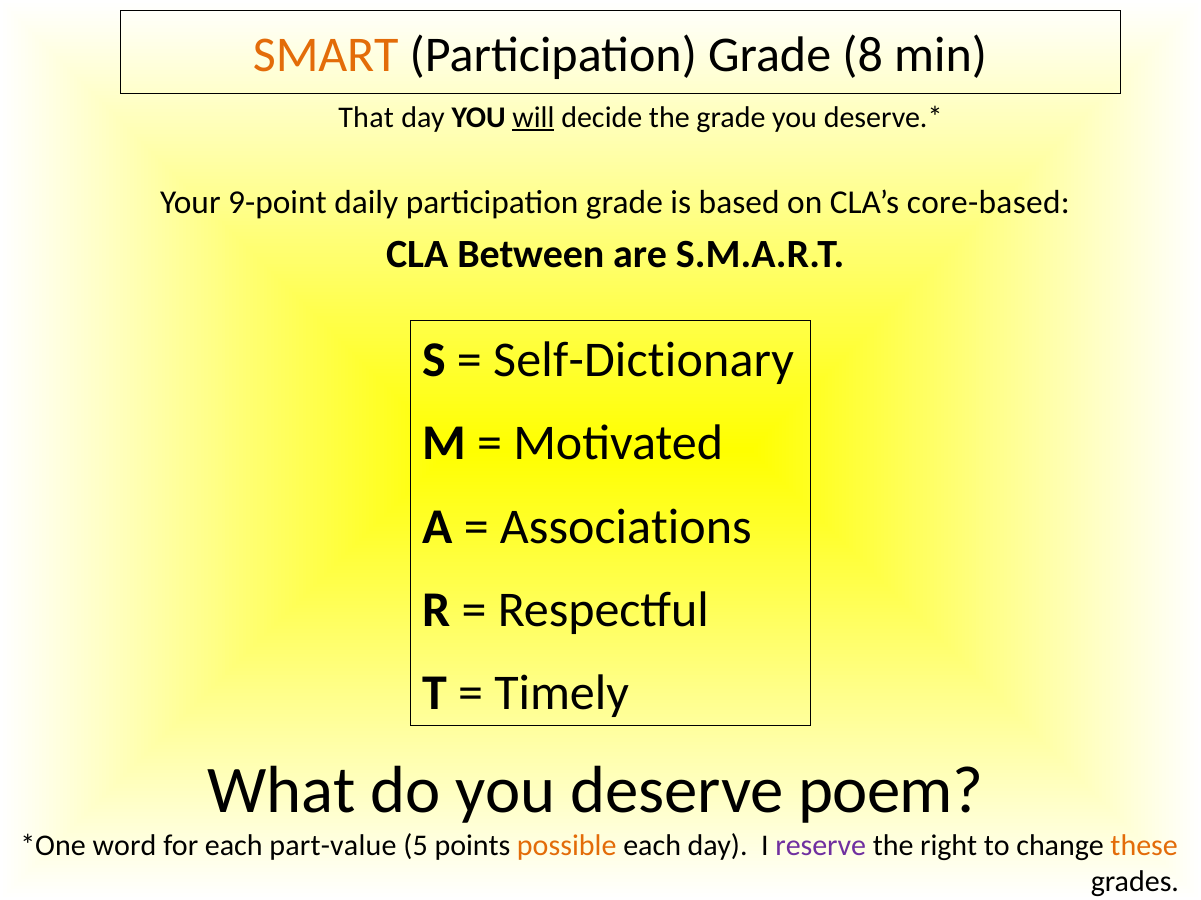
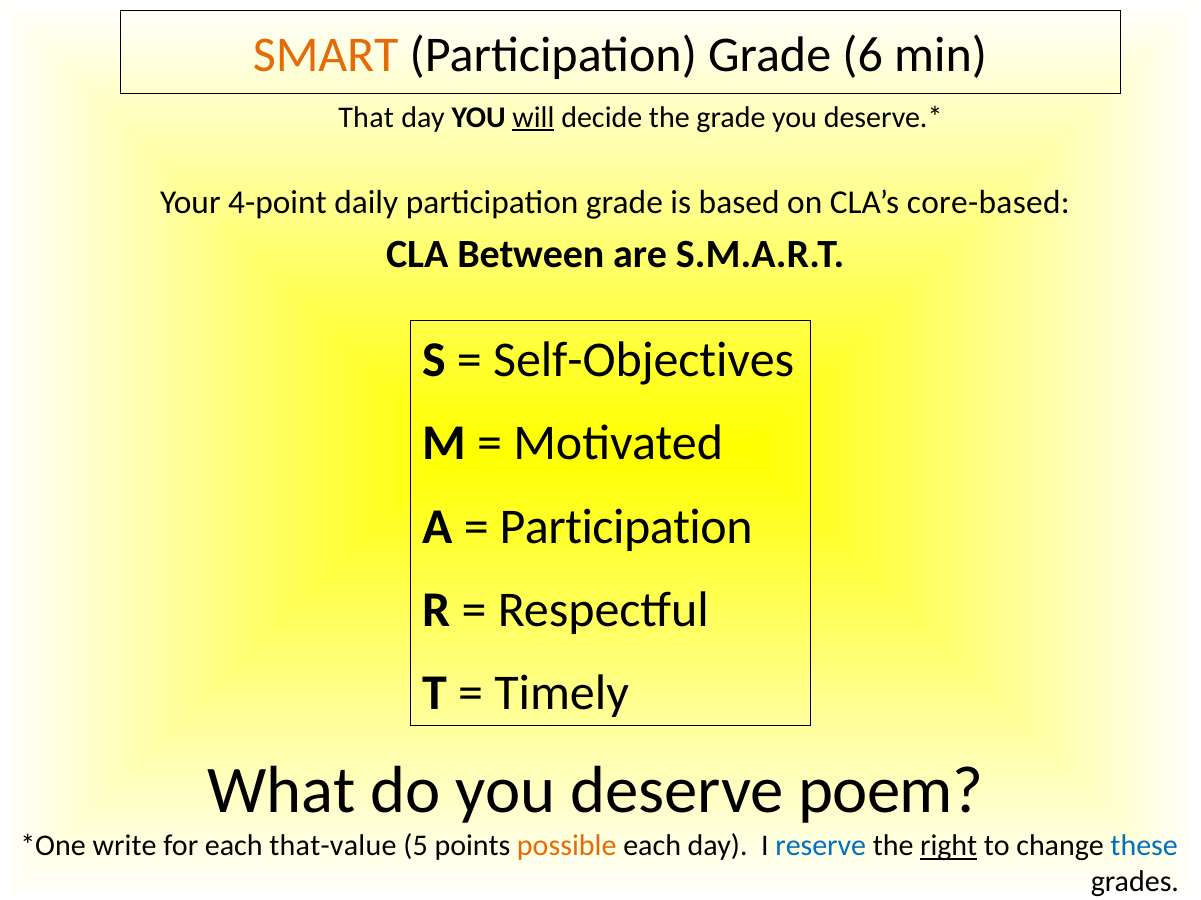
8: 8 -> 6
9-point: 9-point -> 4-point
Self-Dictionary: Self-Dictionary -> Self-Objectives
Associations at (626, 527): Associations -> Participation
word: word -> write
part-value: part-value -> that-value
reserve colour: purple -> blue
right underline: none -> present
these colour: orange -> blue
